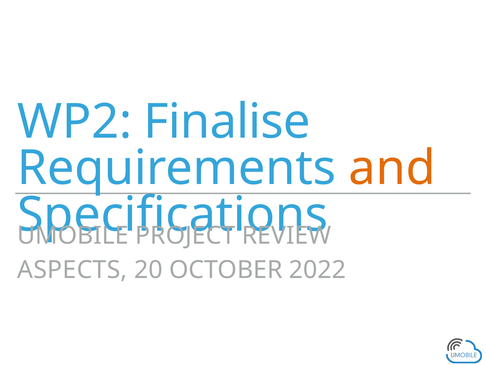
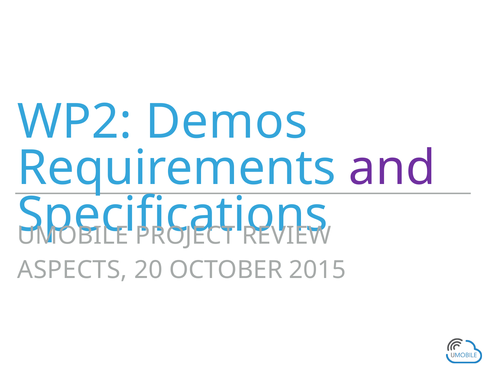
Finalise: Finalise -> Demos
and colour: orange -> purple
2022: 2022 -> 2015
